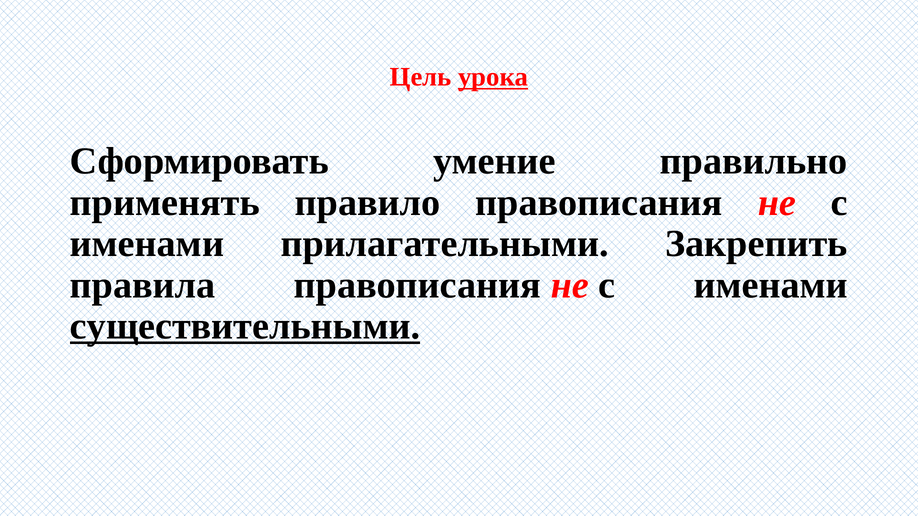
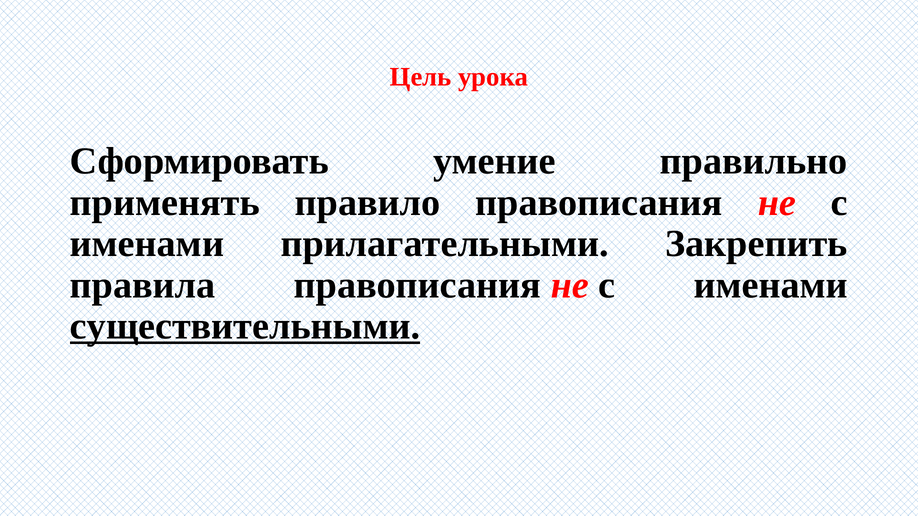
урока underline: present -> none
